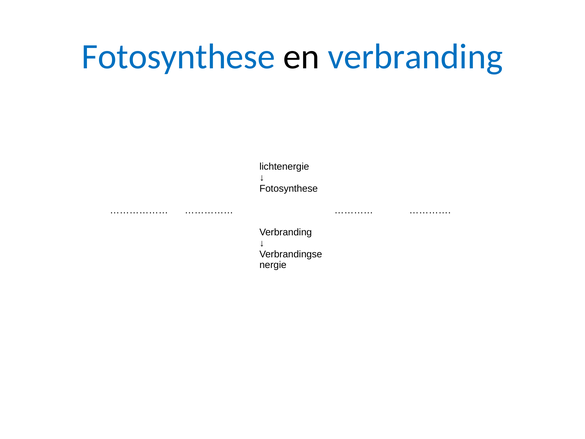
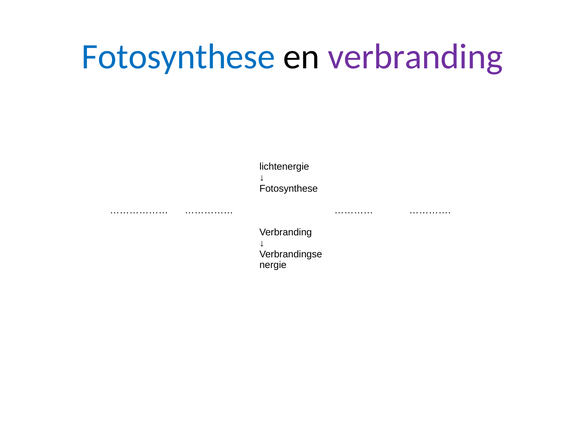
verbranding at (415, 57) colour: blue -> purple
